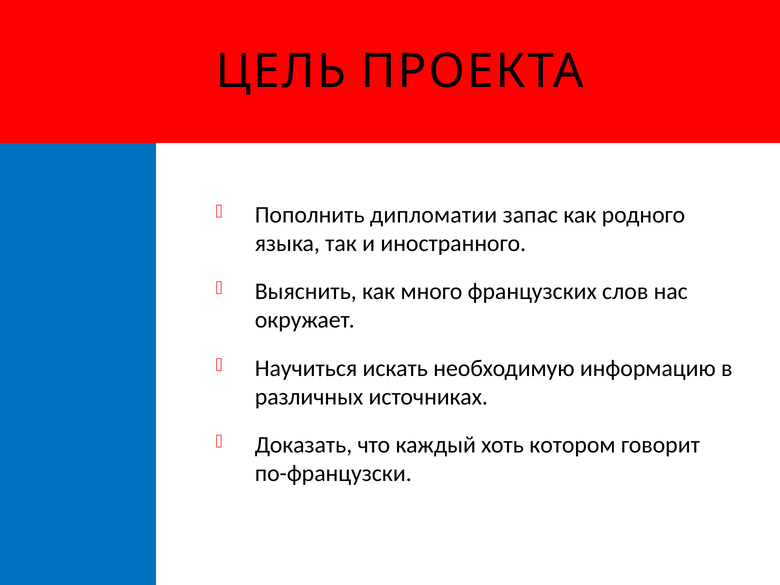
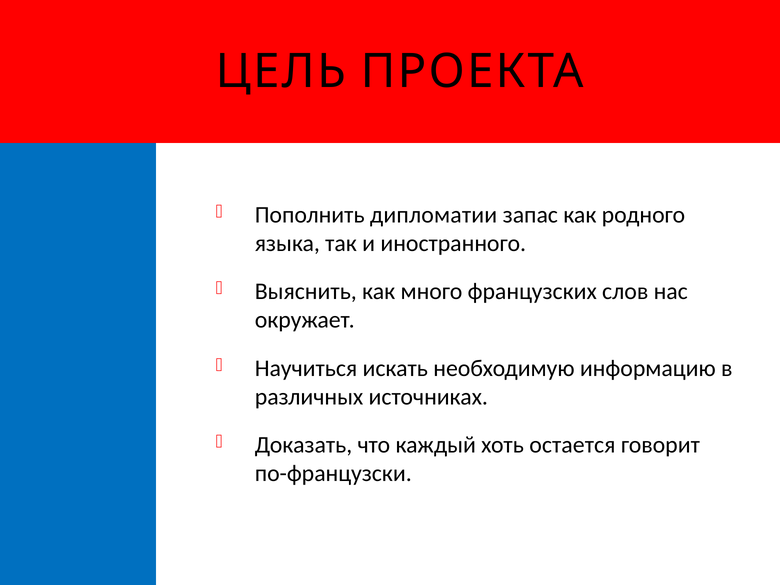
котором: котором -> остается
